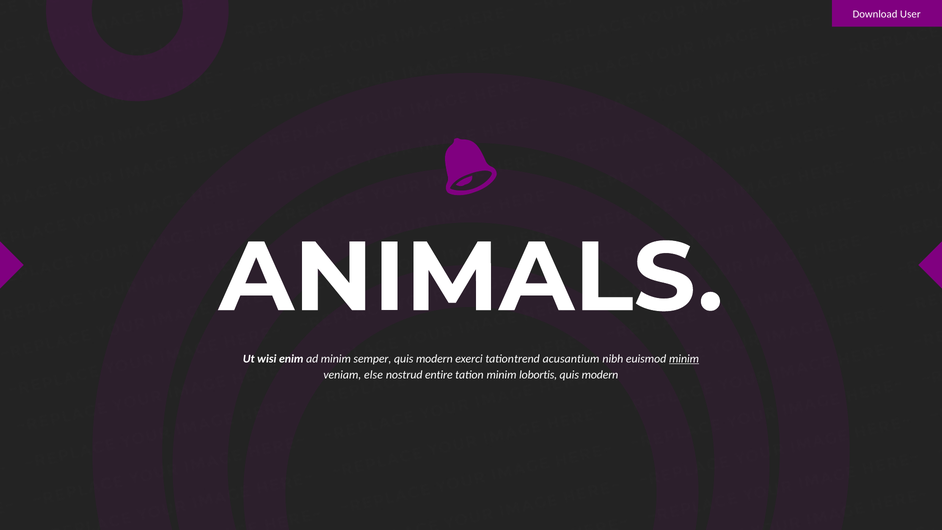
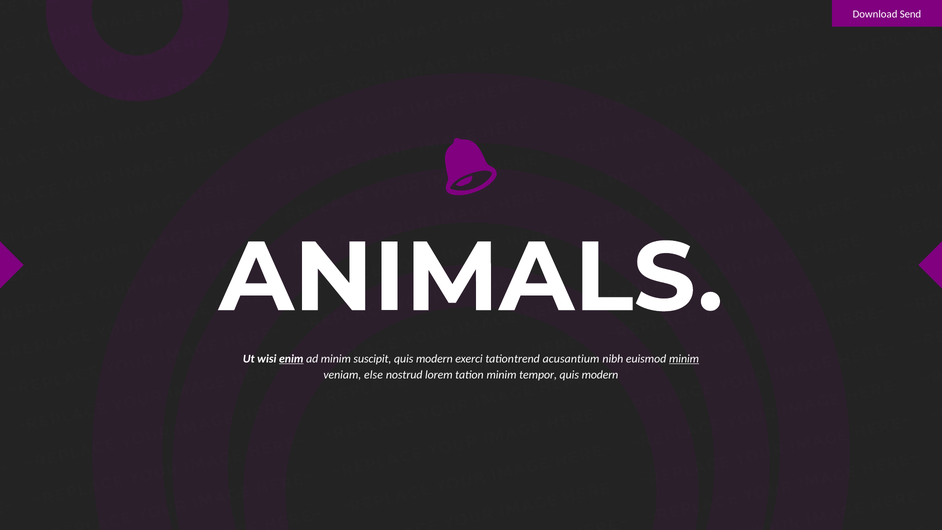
User: User -> Send
enim underline: none -> present
semper: semper -> suscipit
entire: entire -> lorem
lobortis: lobortis -> tempor
